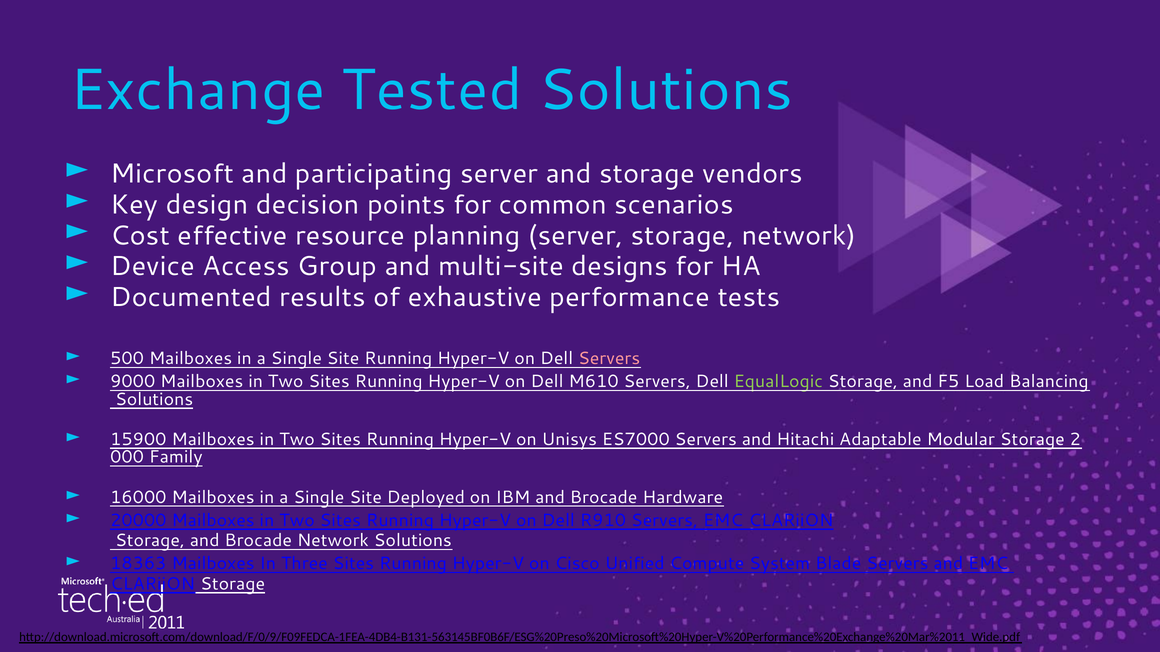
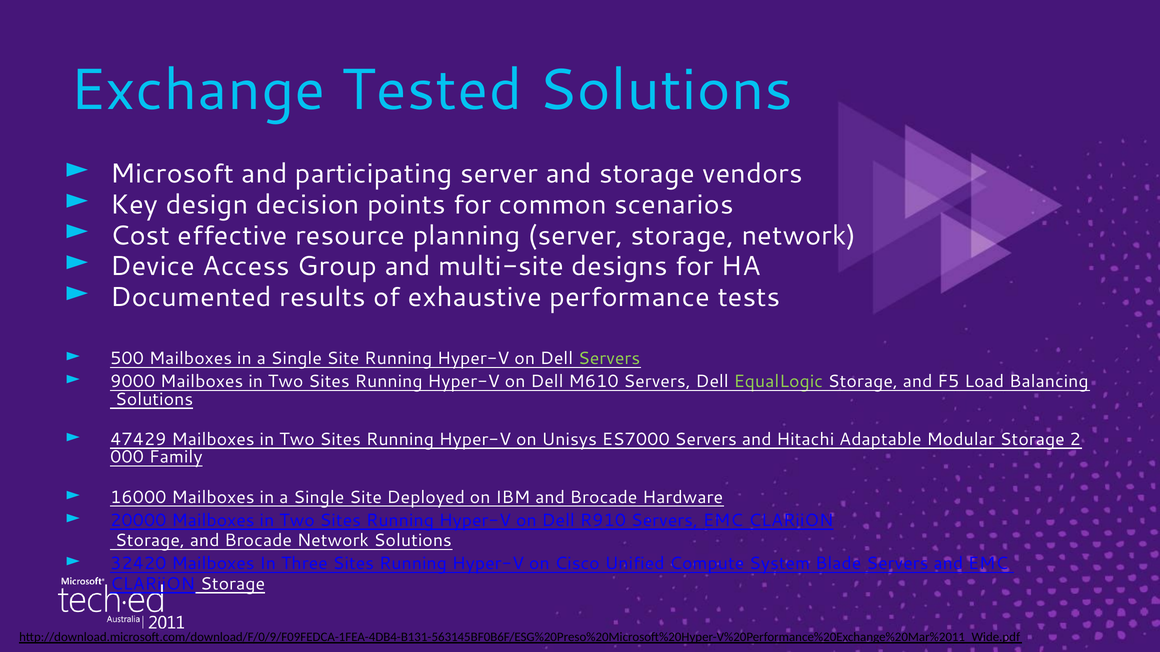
Servers at (609, 359) colour: pink -> light green
15900: 15900 -> 47429
18363: 18363 -> 32420
